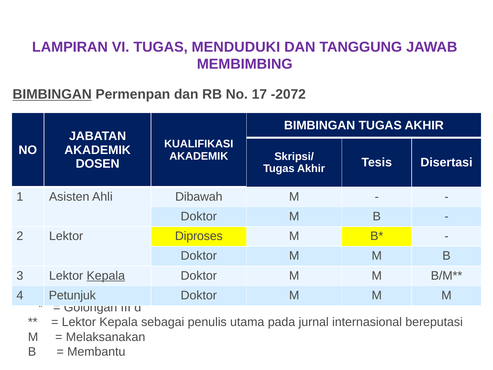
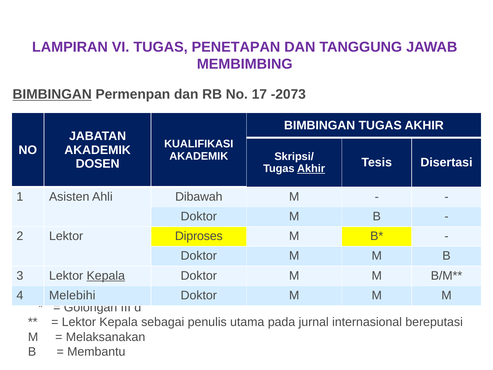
MENDUDUKI: MENDUDUKI -> PENETAPAN
-2072: -2072 -> -2073
Akhir at (311, 169) underline: none -> present
Petunjuk: Petunjuk -> Melebihi
